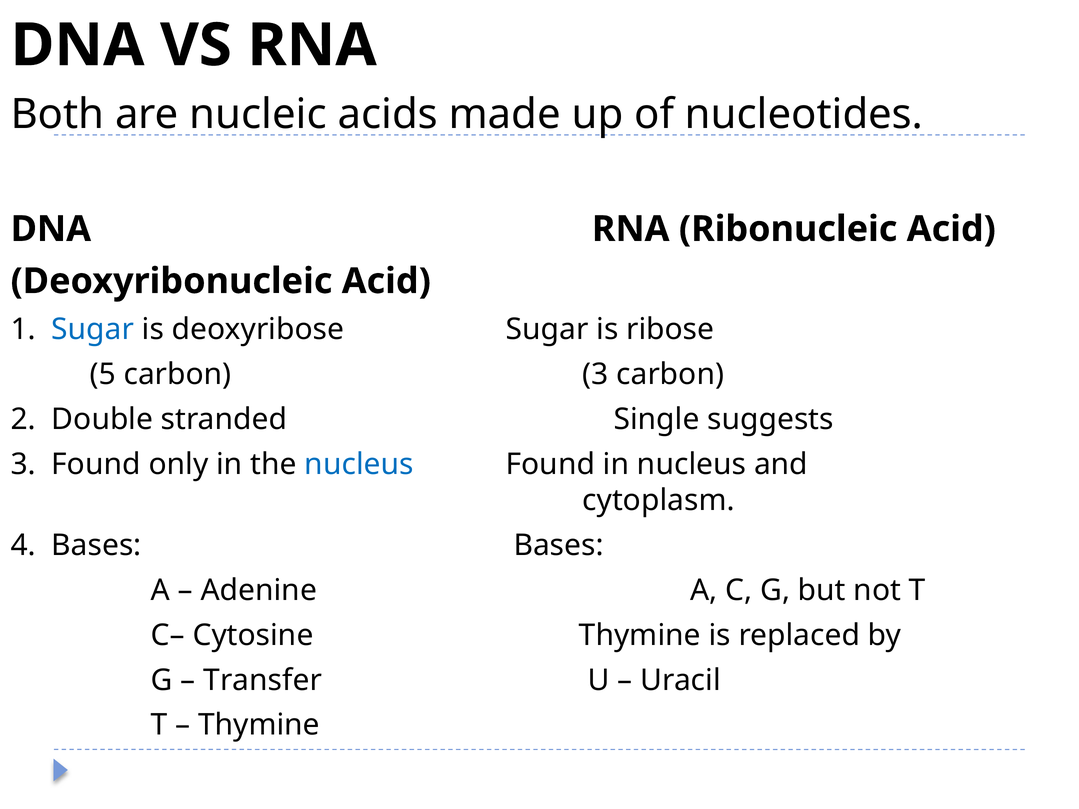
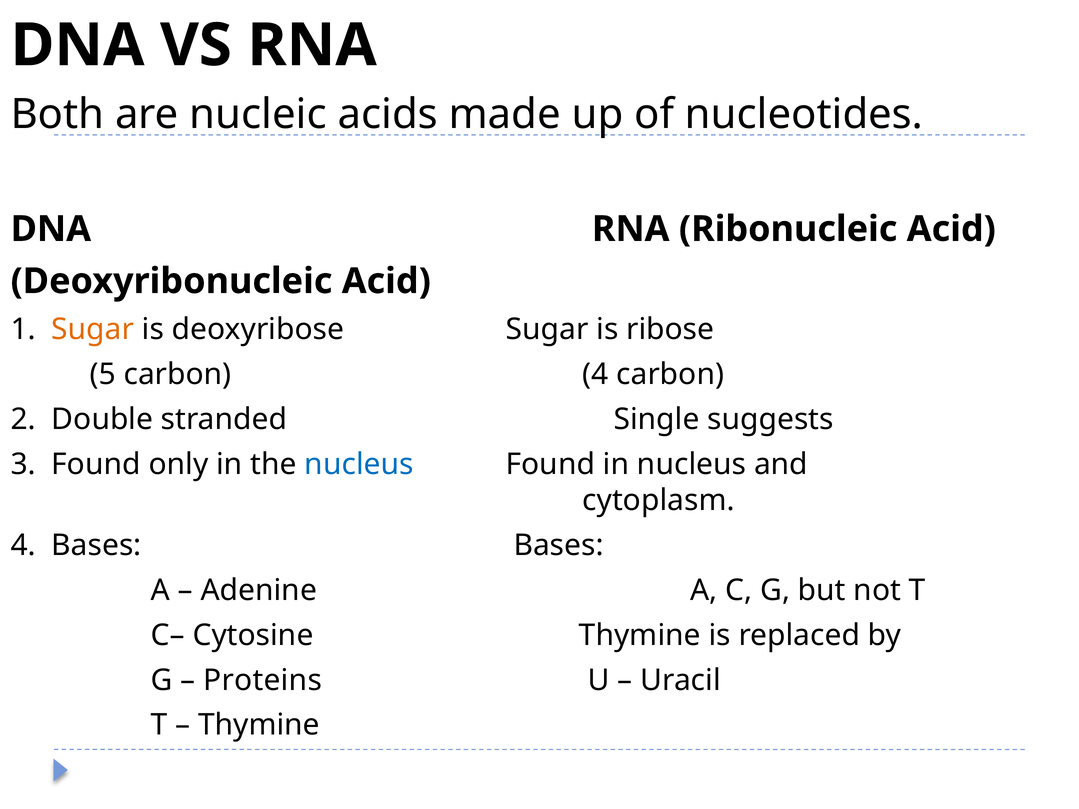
Sugar at (93, 329) colour: blue -> orange
carbon 3: 3 -> 4
Transfer: Transfer -> Proteins
